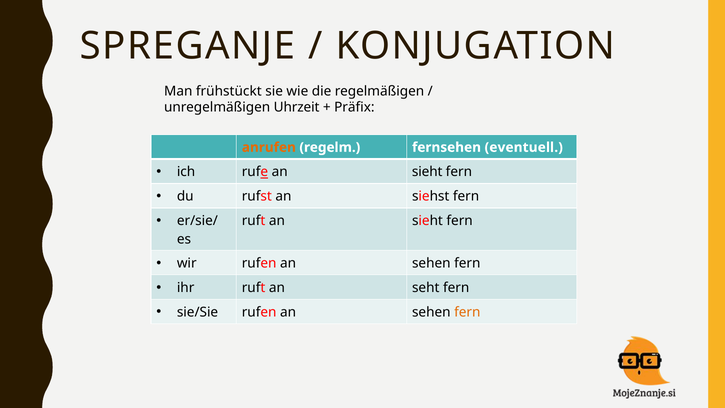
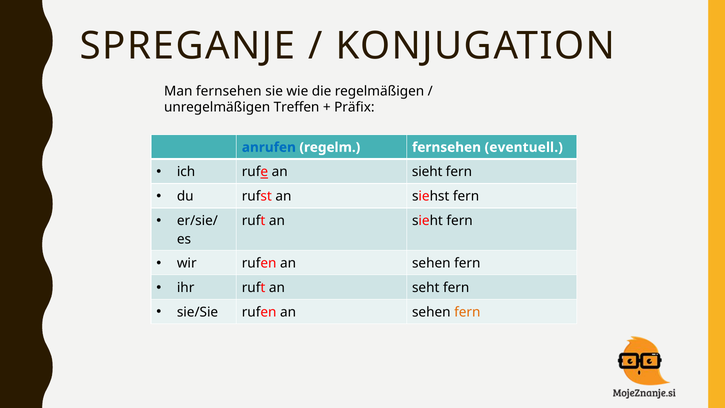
Man frühstückt: frühstückt -> fernsehen
Uhrzeit: Uhrzeit -> Treffen
anrufen colour: orange -> blue
